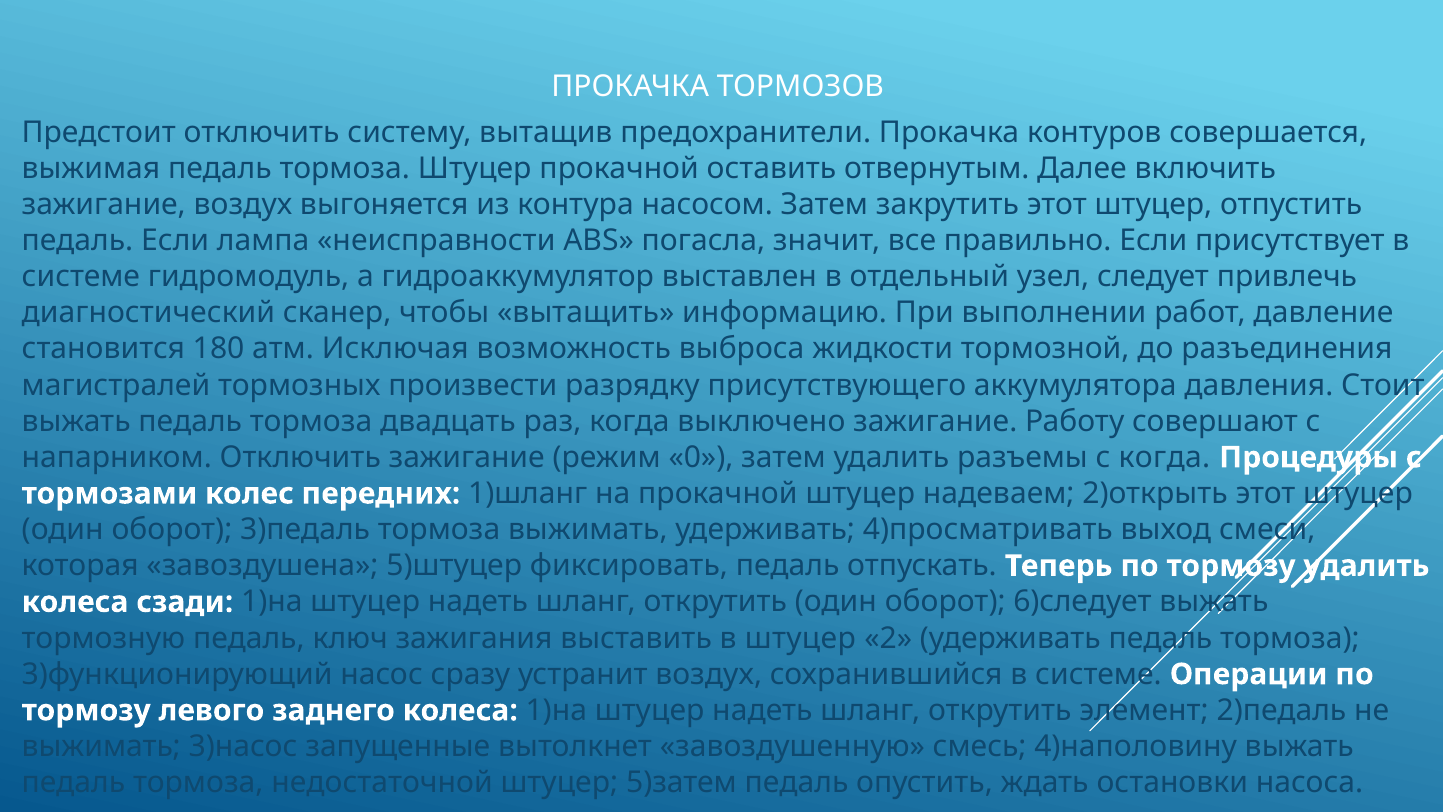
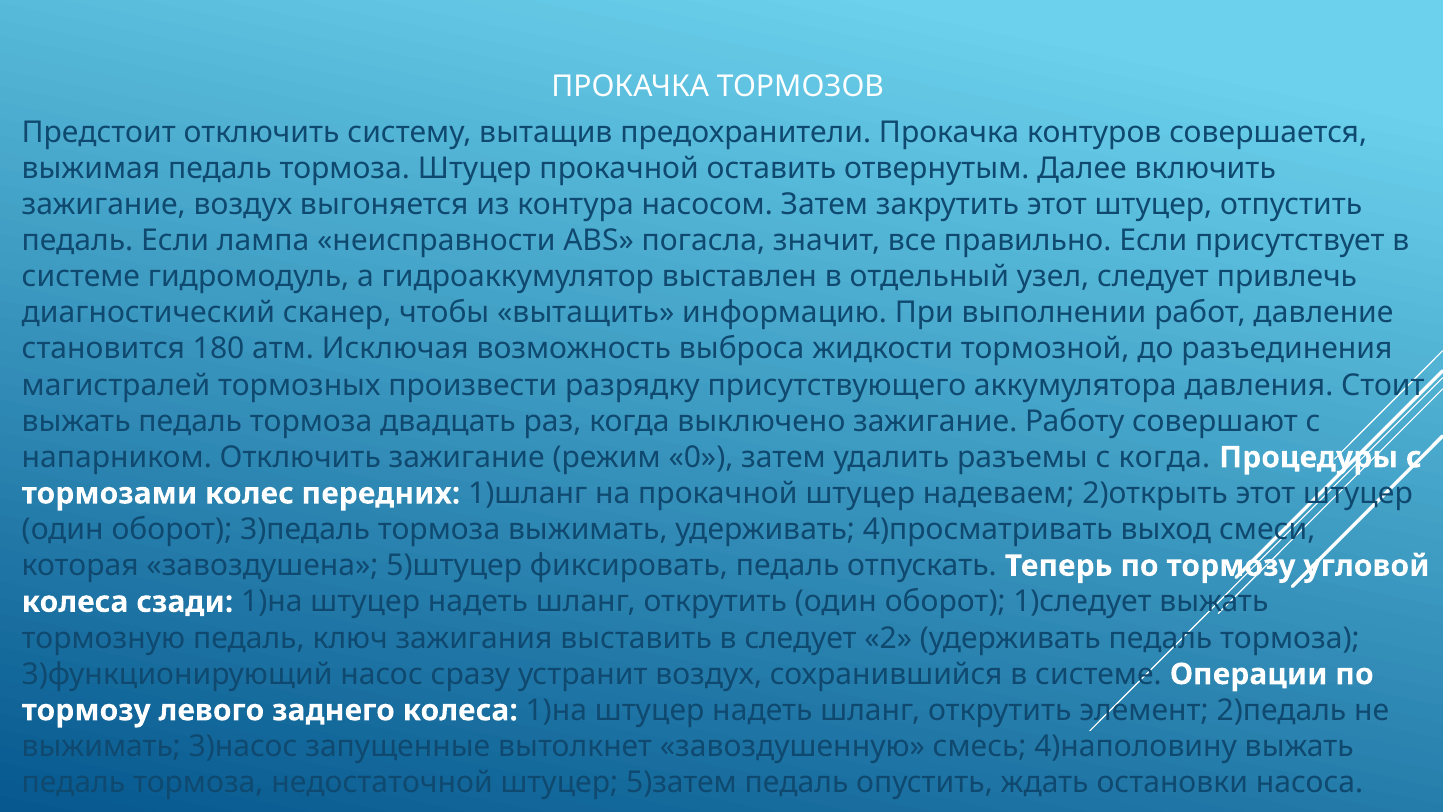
тормозу удалить: удалить -> угловой
6)следует: 6)следует -> 1)следует
в штуцер: штуцер -> следует
